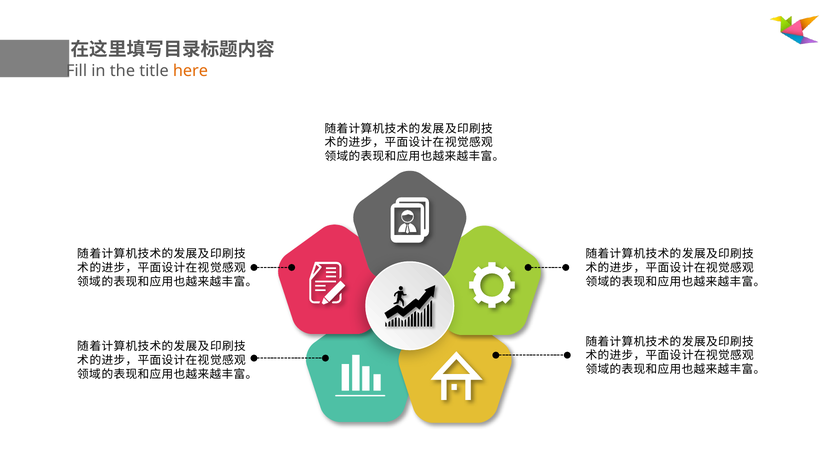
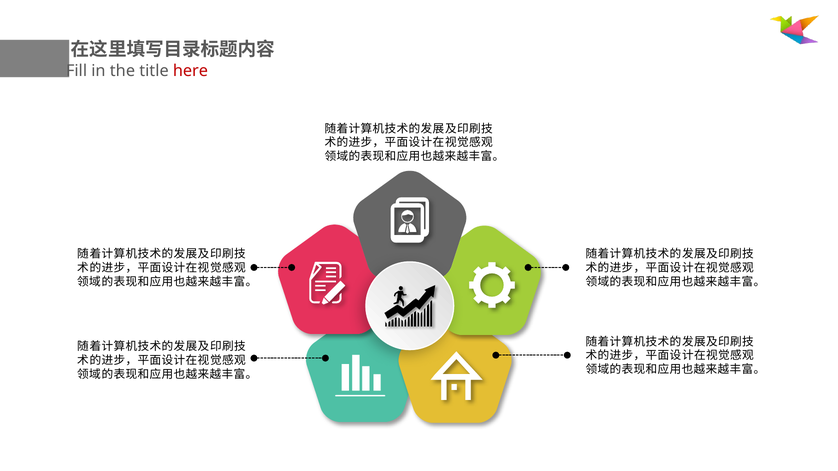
here colour: orange -> red
